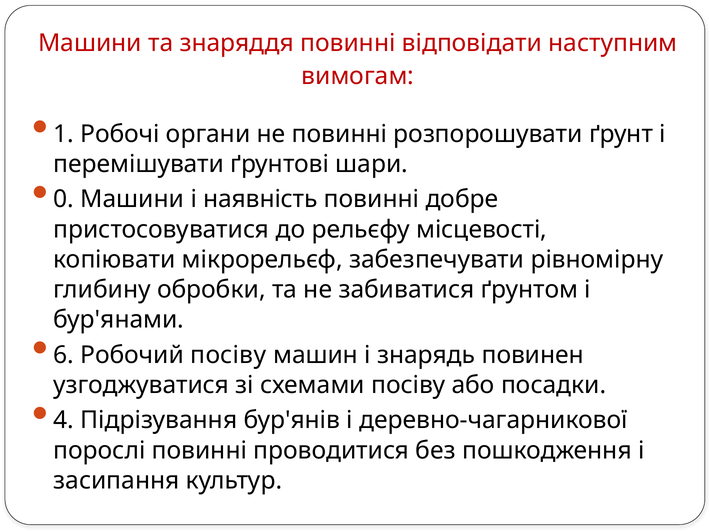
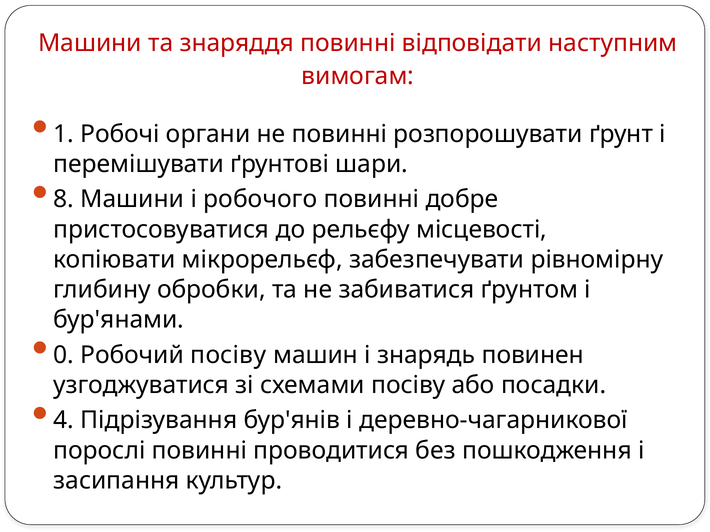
0: 0 -> 8
наявність: наявність -> робочого
6: 6 -> 0
